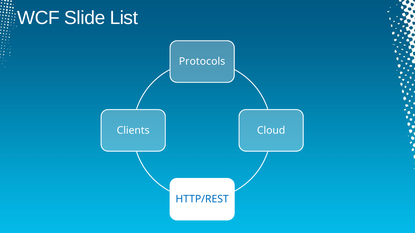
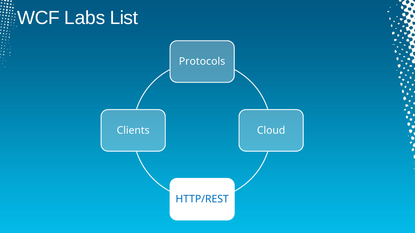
Slide: Slide -> Labs
